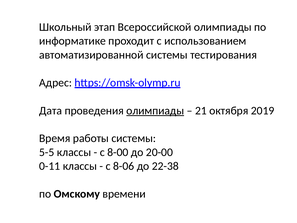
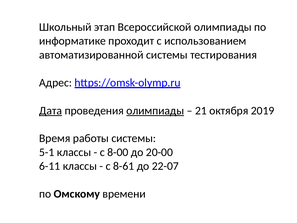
Дата underline: none -> present
5-5: 5-5 -> 5-1
0-11: 0-11 -> 6-11
8-06: 8-06 -> 8-61
22-38: 22-38 -> 22-07
